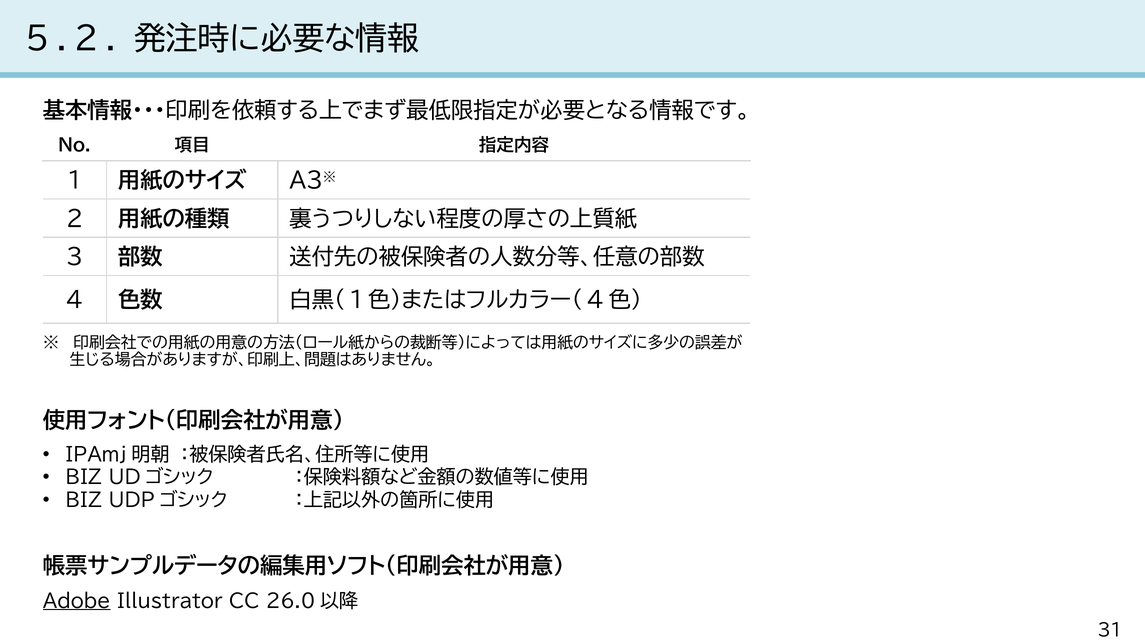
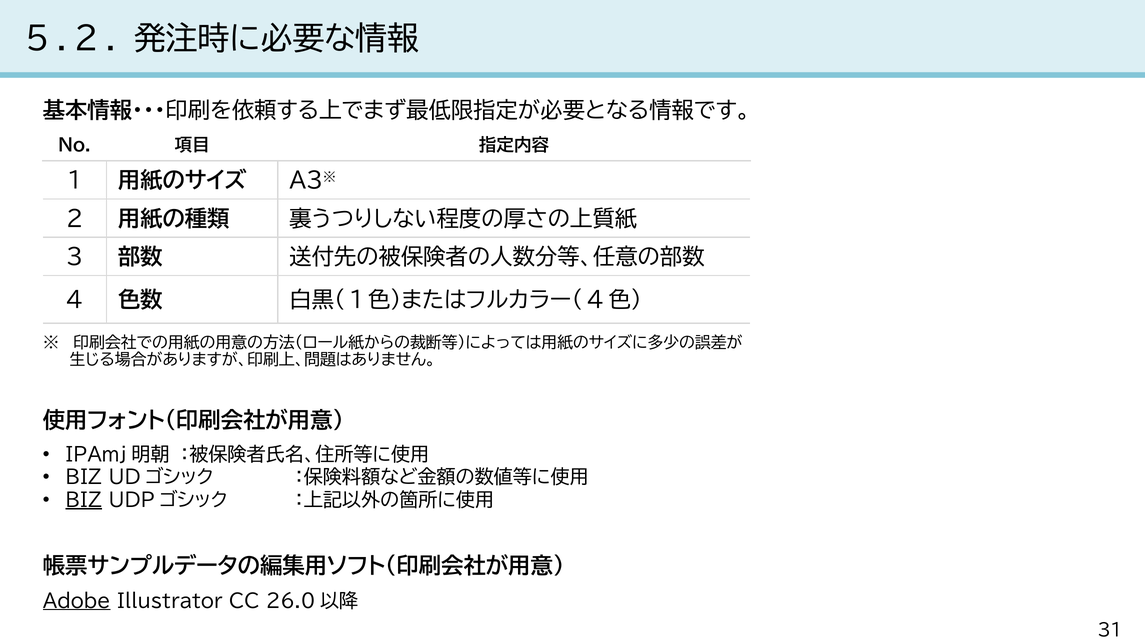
BIZ at (84, 501) underline: none -> present
